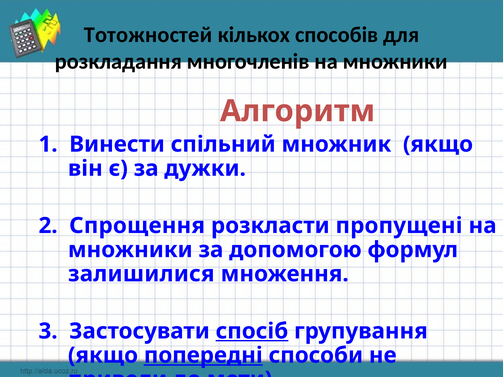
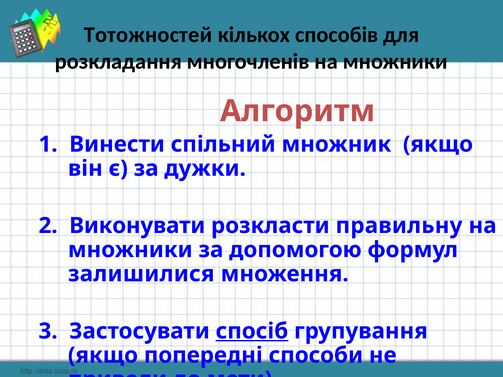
Спрощення: Спрощення -> Виконувати
пропущені: пропущені -> правильну
попередні underline: present -> none
